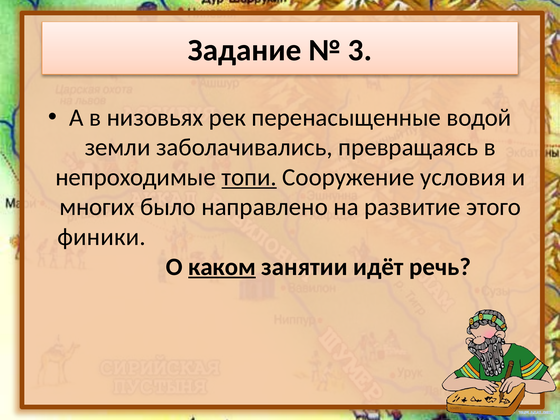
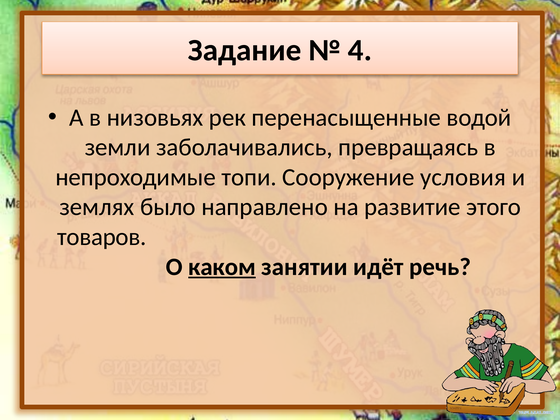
3: 3 -> 4
топи underline: present -> none
многих: многих -> землях
финики: финики -> товаров
